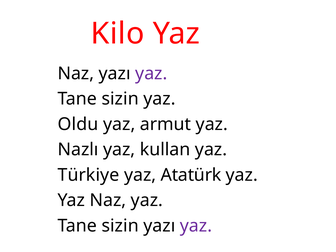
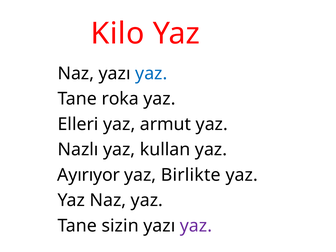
yaz at (151, 73) colour: purple -> blue
sizin at (120, 99): sizin -> roka
Oldu: Oldu -> Elleri
Türkiye: Türkiye -> Ayırıyor
Atatürk: Atatürk -> Birlikte
